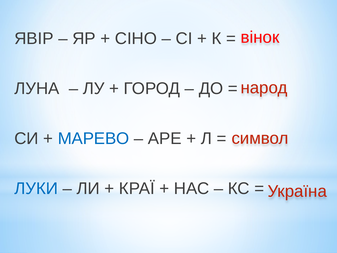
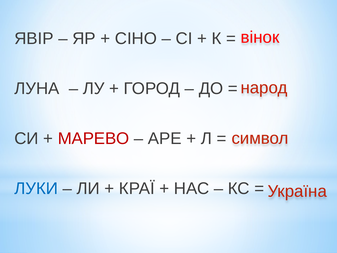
МАРЕВО colour: blue -> red
